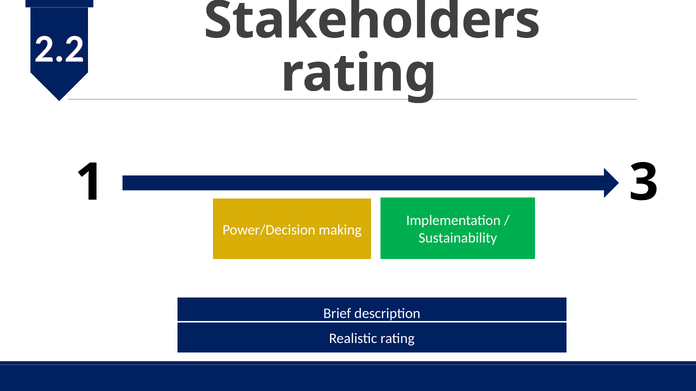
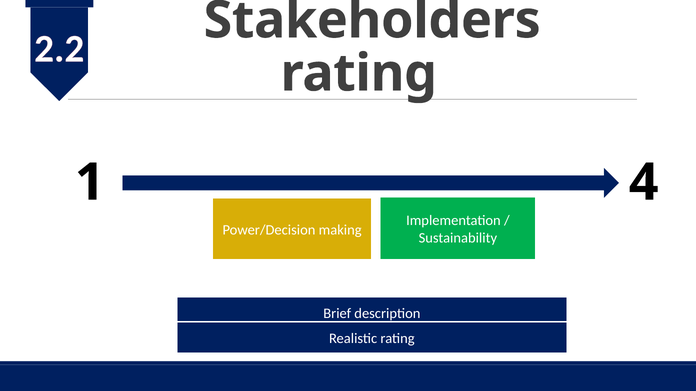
3: 3 -> 4
